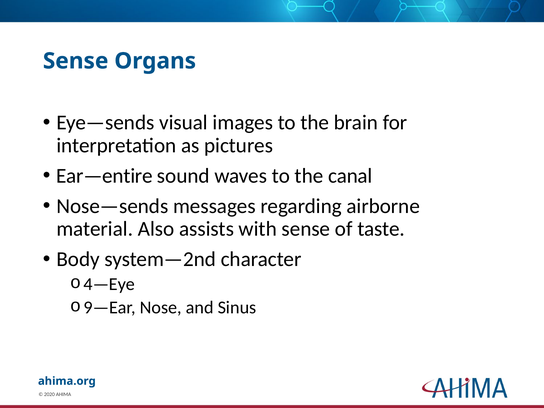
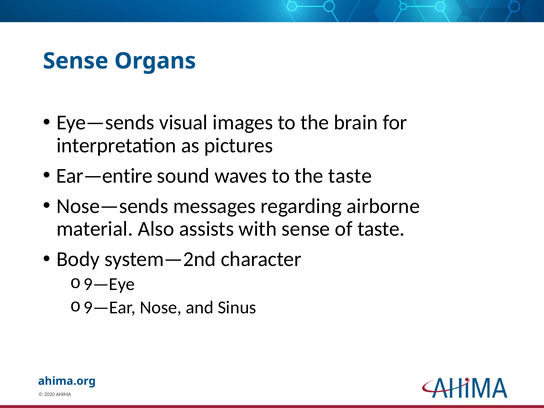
the canal: canal -> taste
4—Eye: 4—Eye -> 9—Eye
